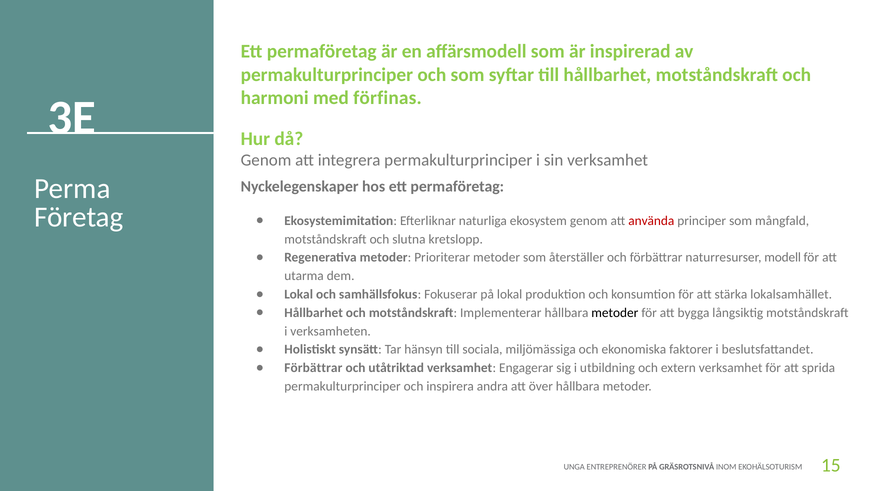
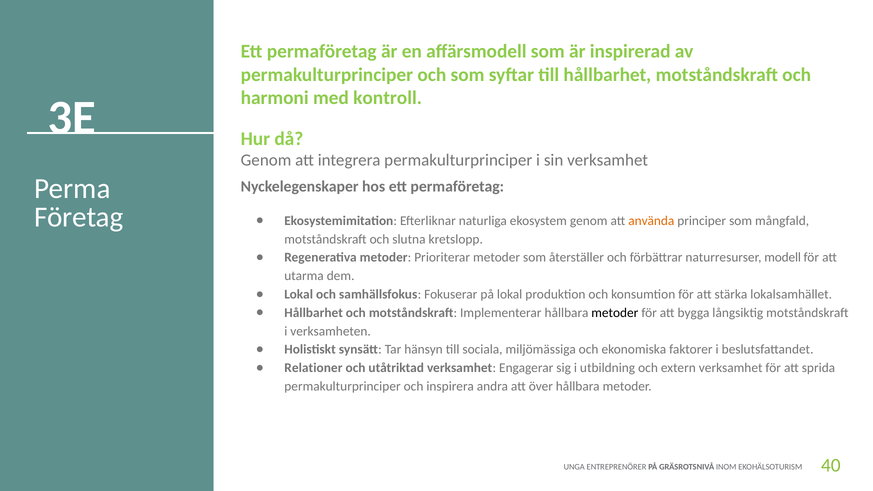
förfinas: förfinas -> kontroll
använda colour: red -> orange
Förbättrar at (313, 368): Förbättrar -> Relationer
15: 15 -> 40
